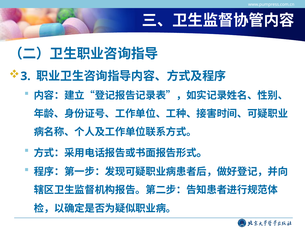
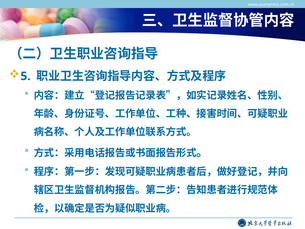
3: 3 -> 5
